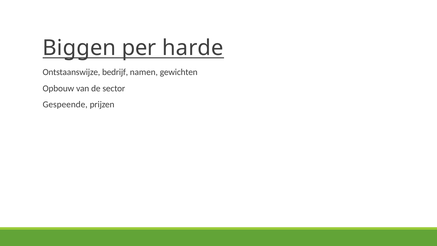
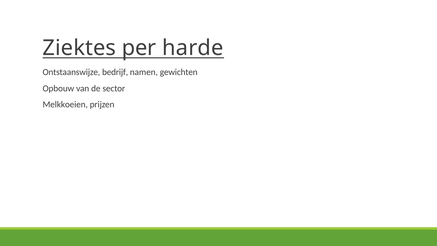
Biggen: Biggen -> Ziektes
Gespeende: Gespeende -> Melkkoeien
